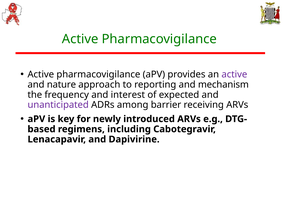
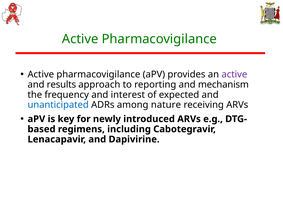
nature: nature -> results
unanticipated colour: purple -> blue
barrier: barrier -> nature
